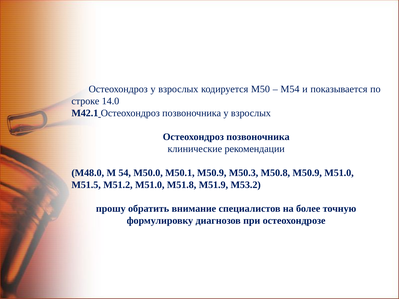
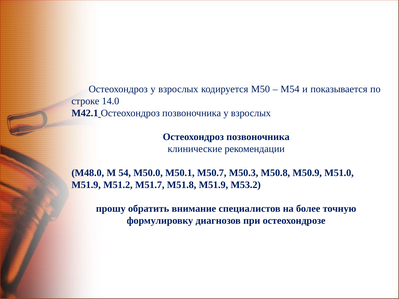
М50.1 М50.9: М50.9 -> М50.7
М51.5 at (86, 185): М51.5 -> М51.9
М51.2 М51.0: М51.0 -> М51.7
